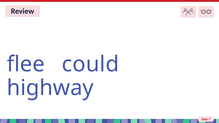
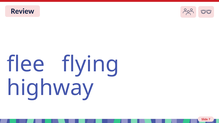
could: could -> flying
